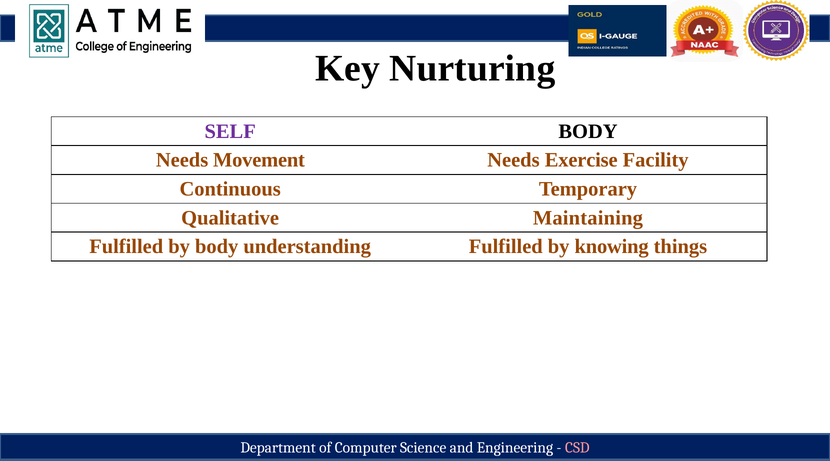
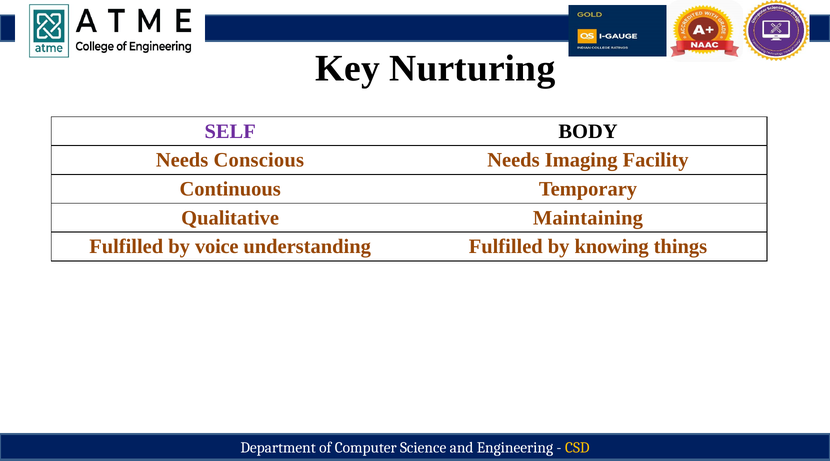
Movement: Movement -> Conscious
Exercise: Exercise -> Imaging
by body: body -> voice
CSD colour: pink -> yellow
